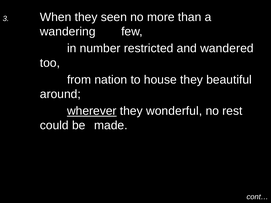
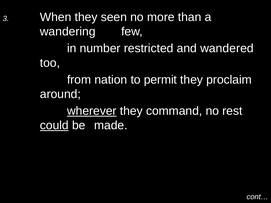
house: house -> permit
beautiful: beautiful -> proclaim
wonderful: wonderful -> command
could underline: none -> present
